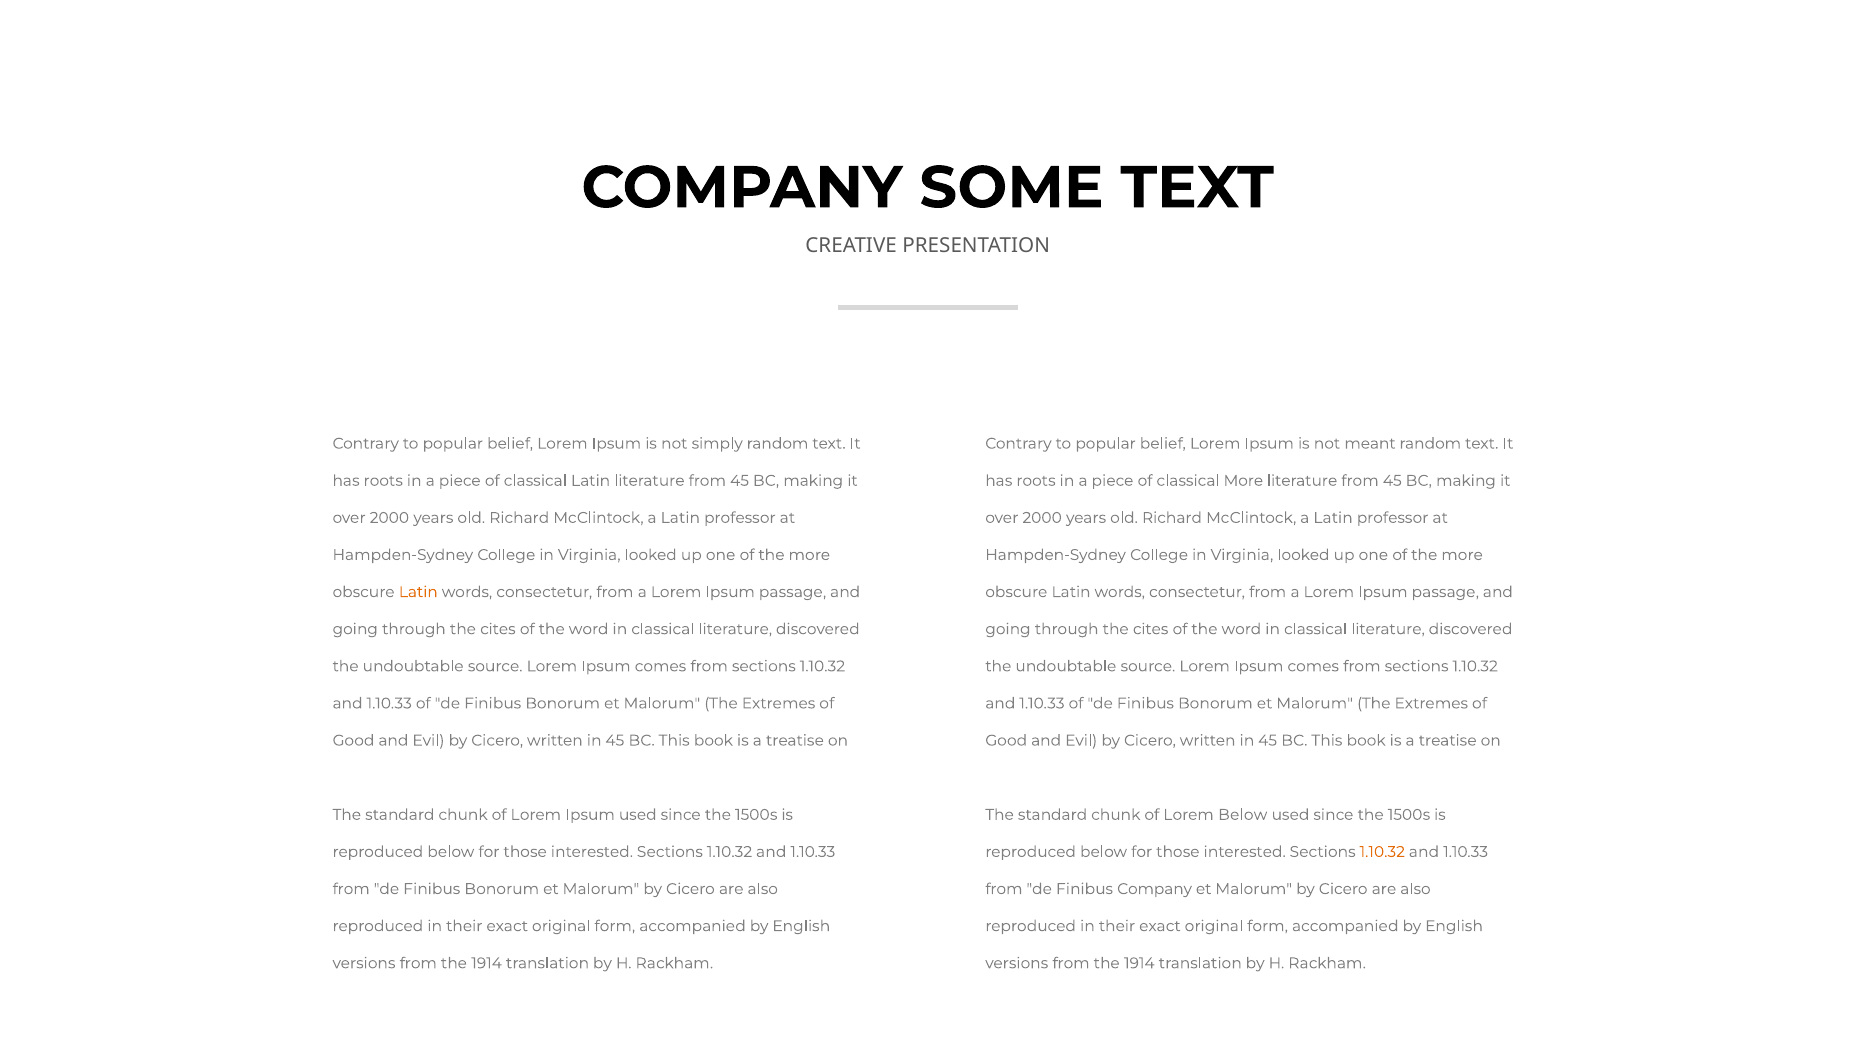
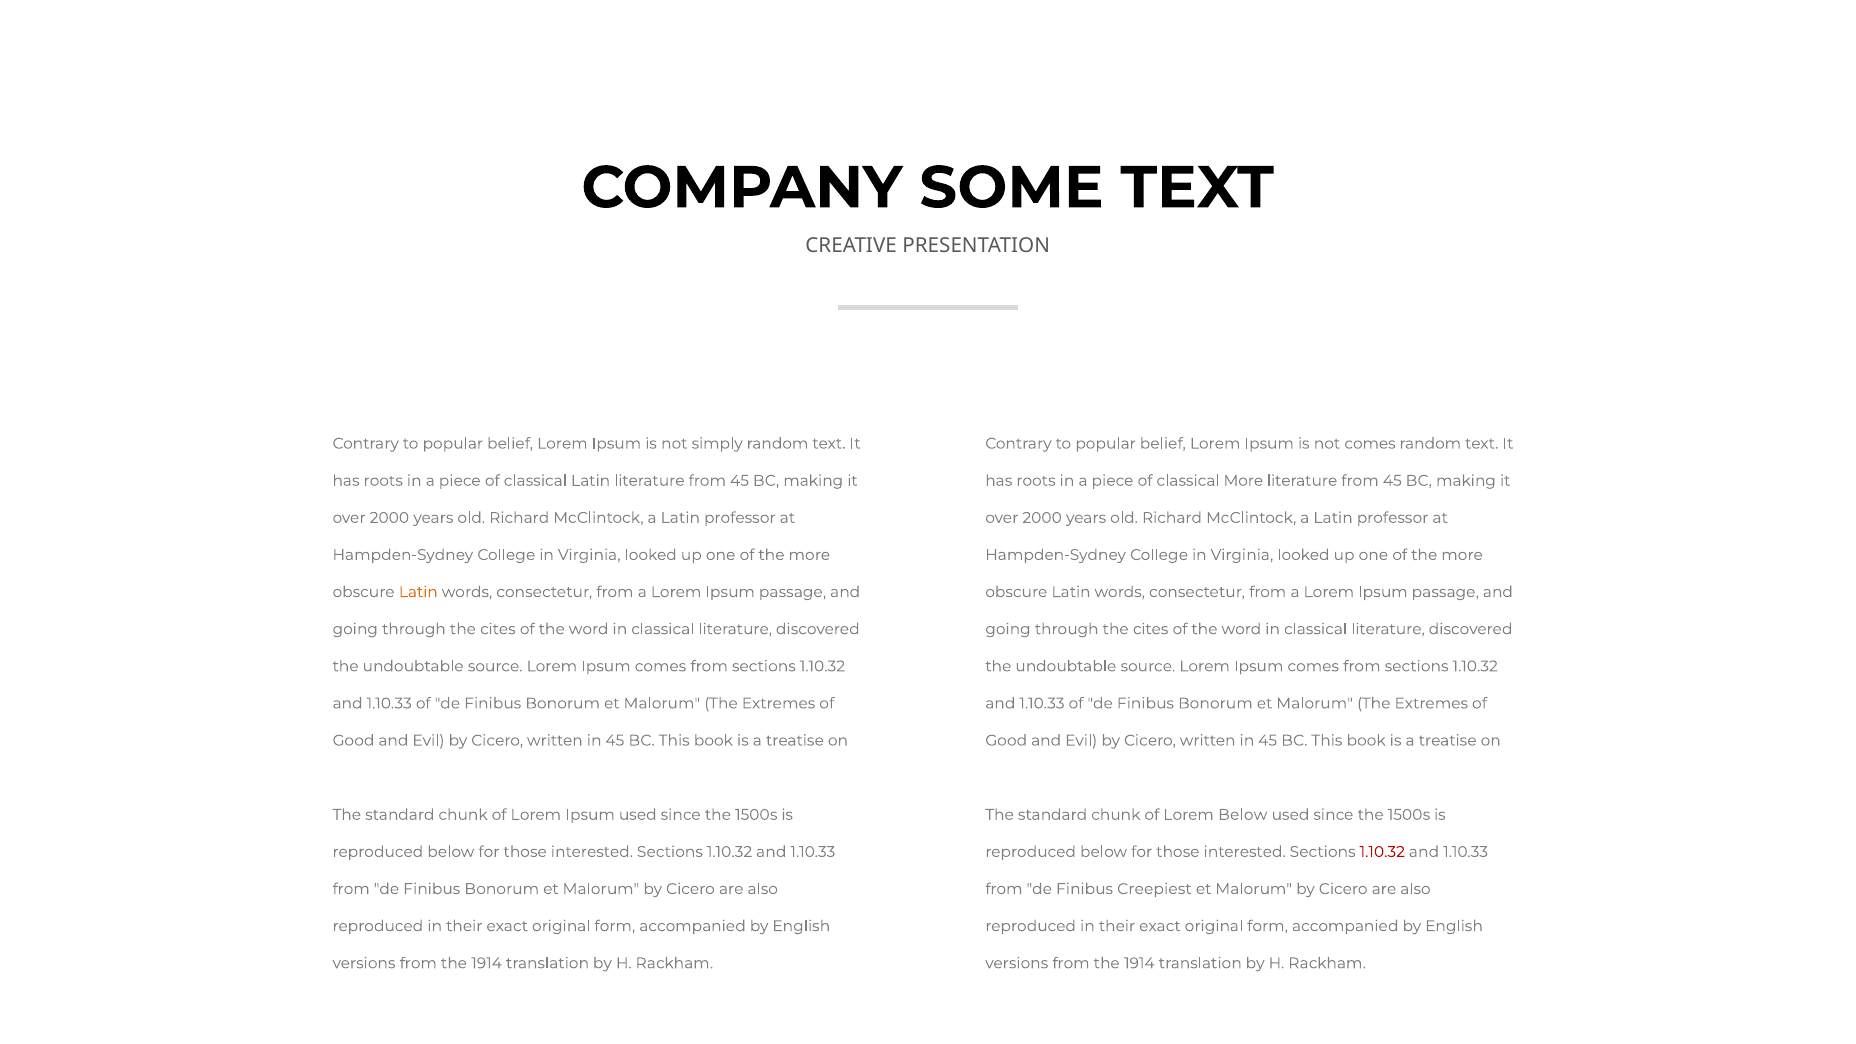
not meant: meant -> comes
1.10.32 at (1382, 852) colour: orange -> red
Finibus Company: Company -> Creepiest
